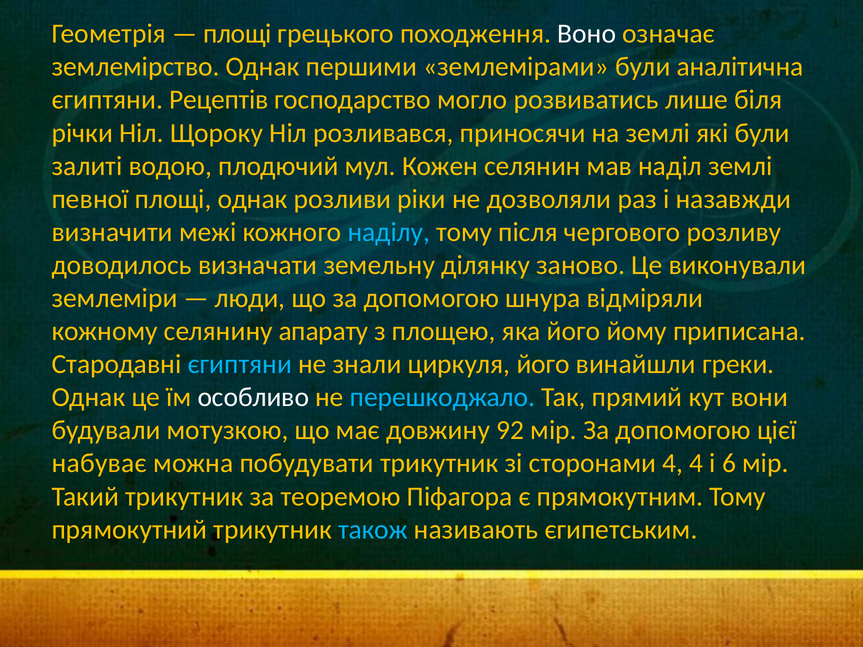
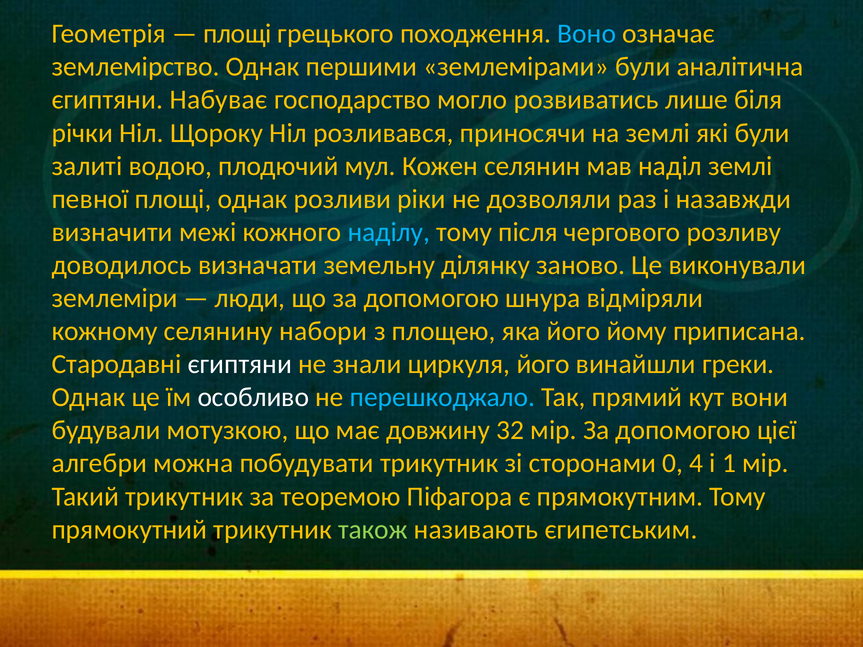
Воно colour: white -> light blue
Рецептів: Рецептів -> Набуває
апарату: апарату -> набори
єгиптяни at (240, 364) colour: light blue -> white
92: 92 -> 32
набуває: набуває -> алгебри
сторонами 4: 4 -> 0
6: 6 -> 1
також colour: light blue -> light green
